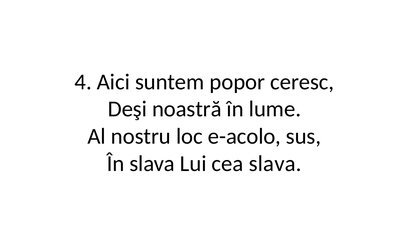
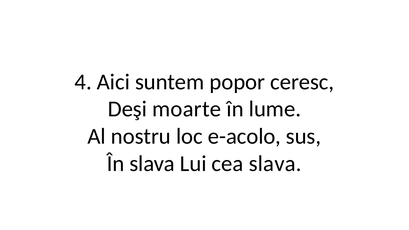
noastră: noastră -> moarte
